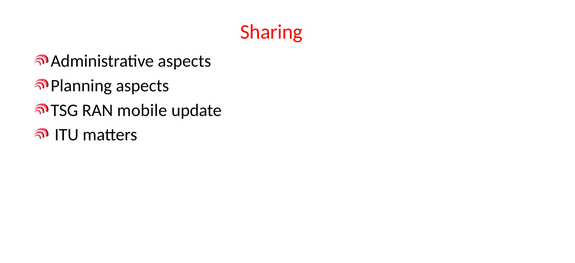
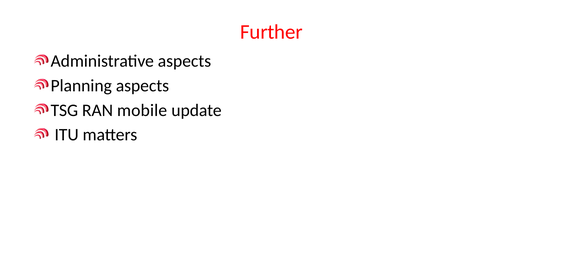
Sharing: Sharing -> Further
